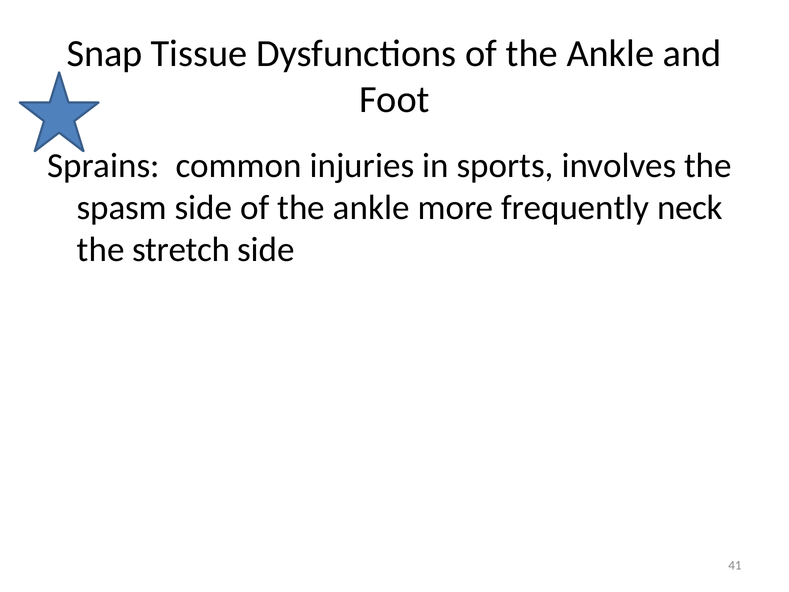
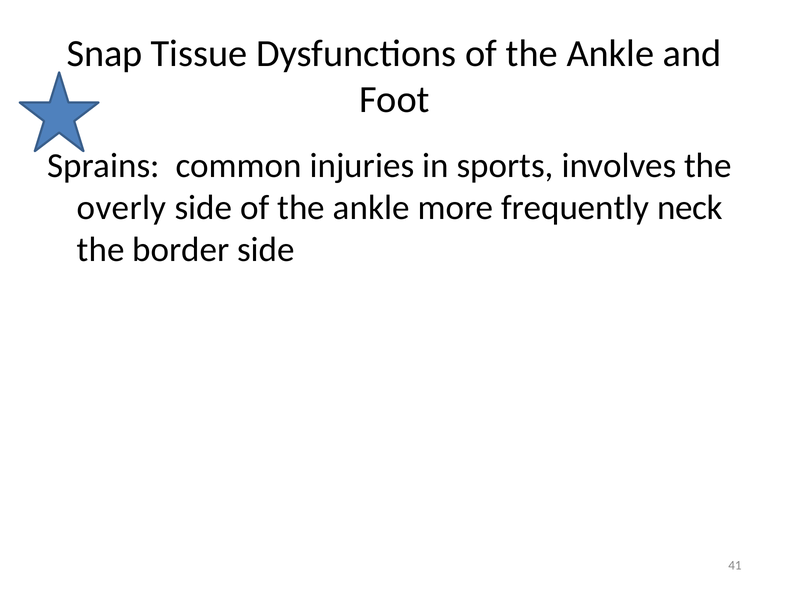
spasm: spasm -> overly
stretch: stretch -> border
